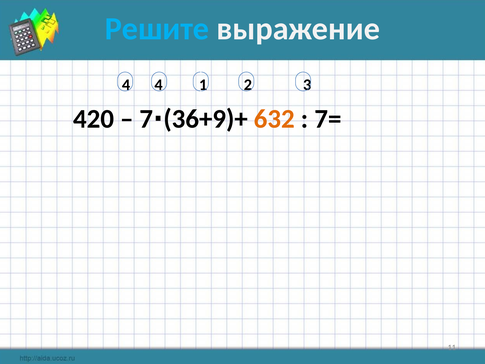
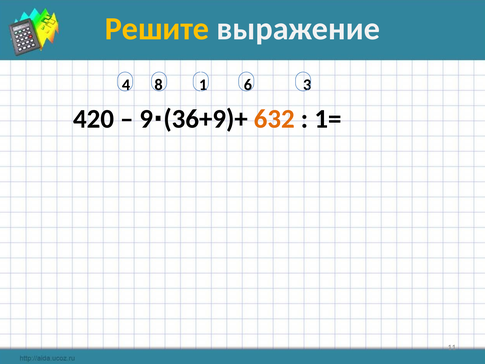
Решите colour: light blue -> yellow
4 4: 4 -> 8
2: 2 -> 6
7: 7 -> 9
7=: 7= -> 1=
